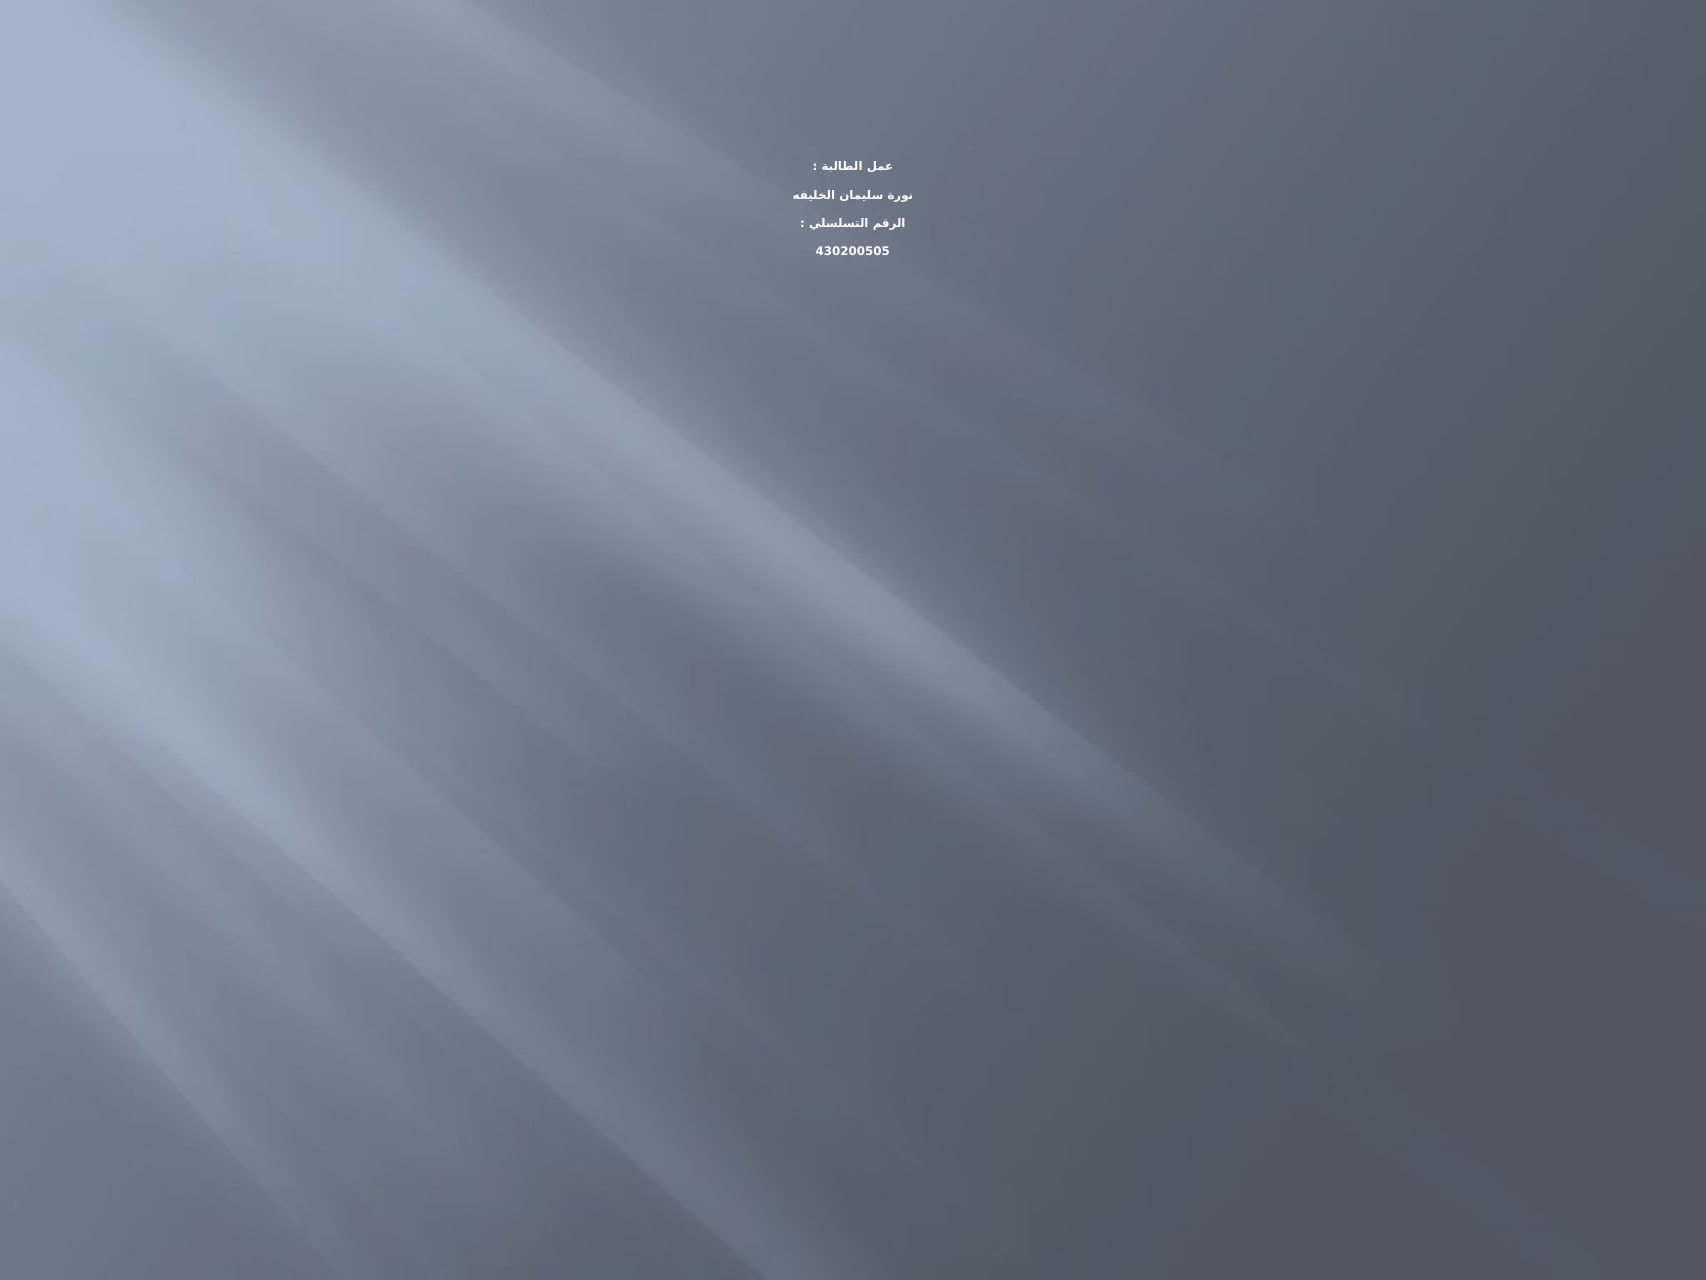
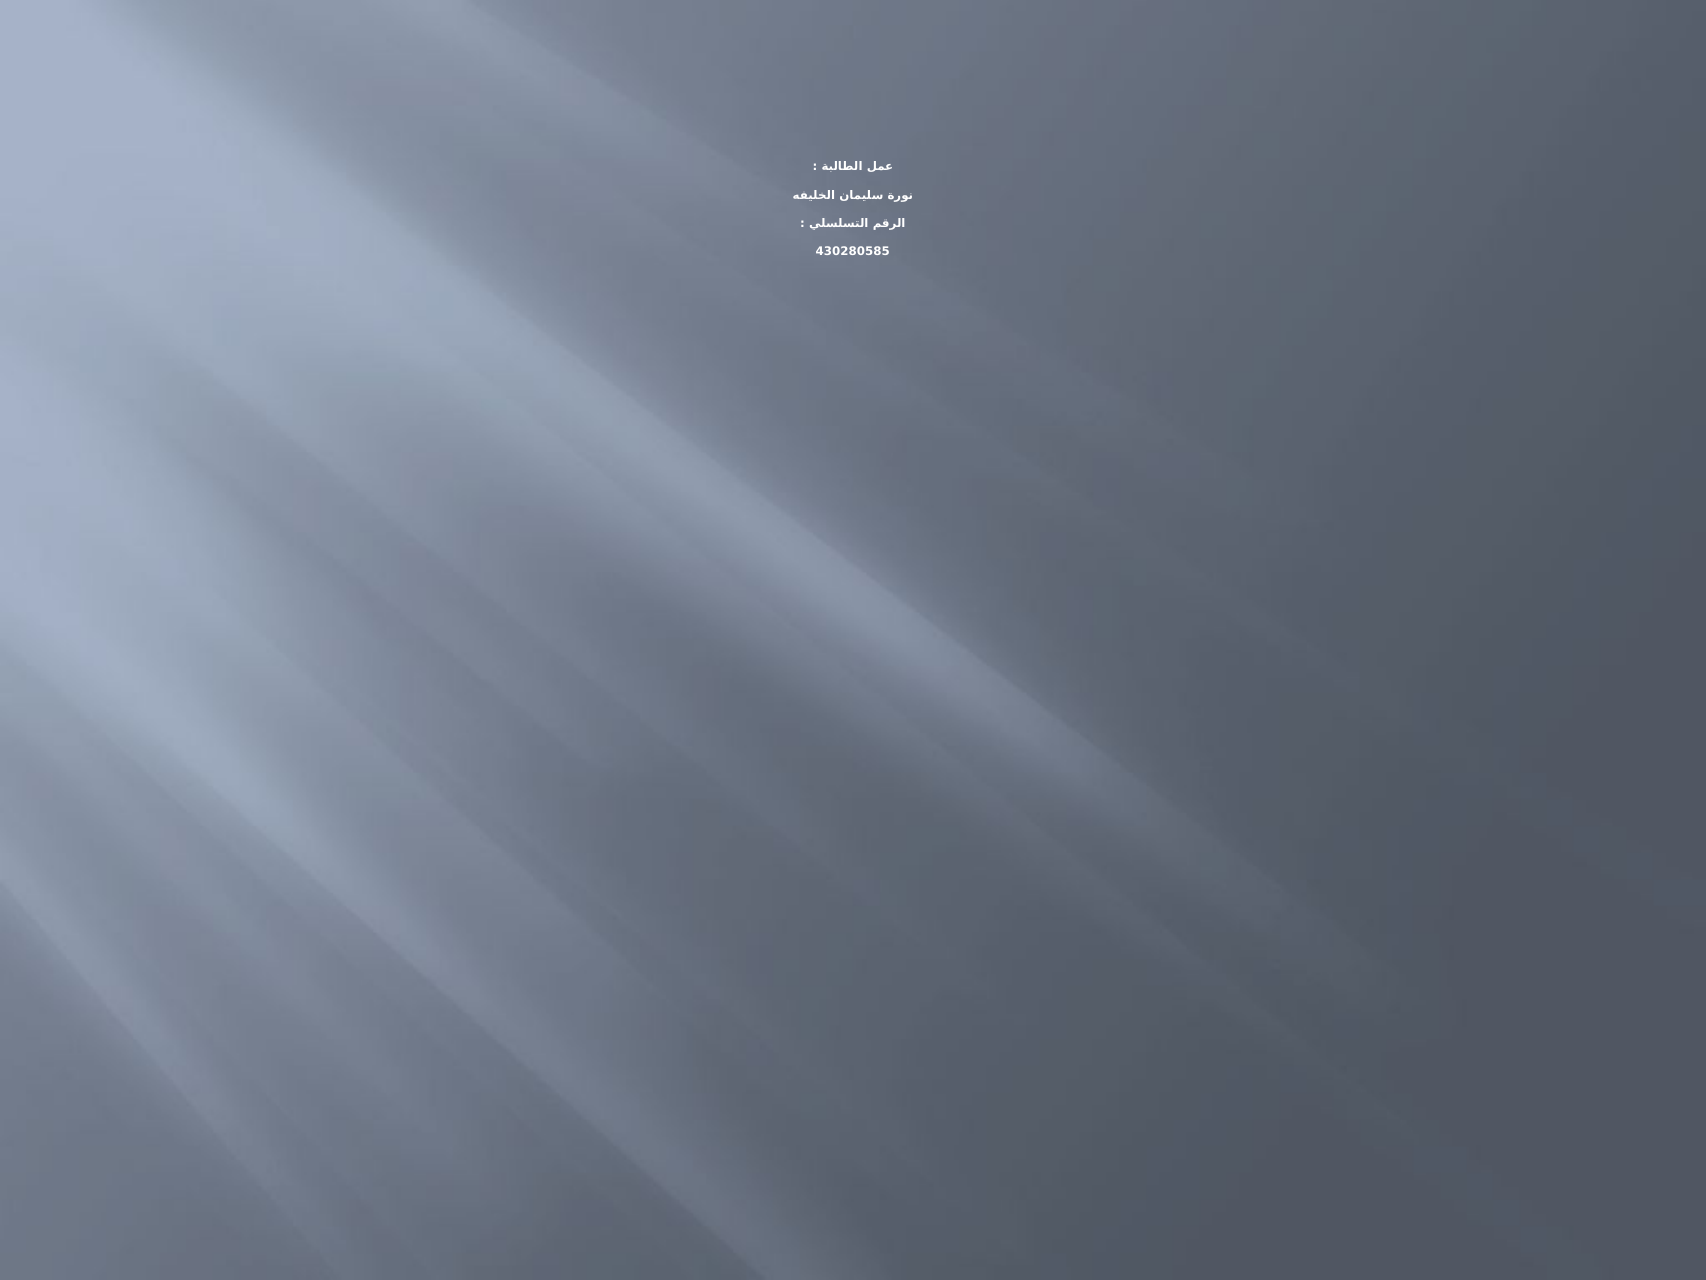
430200505: 430200505 -> 430280585
